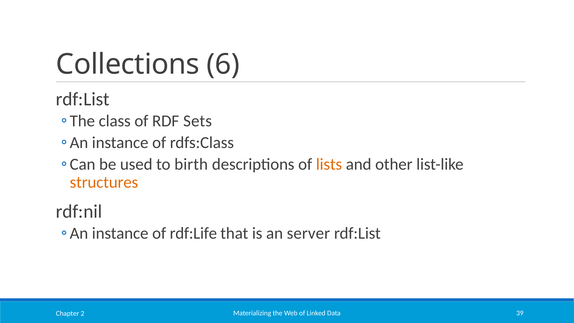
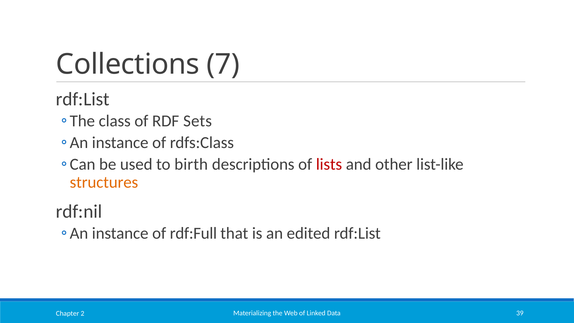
6: 6 -> 7
lists colour: orange -> red
rdf:Life: rdf:Life -> rdf:Full
server: server -> edited
